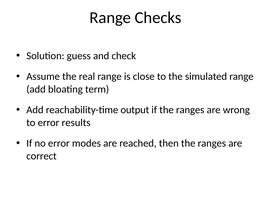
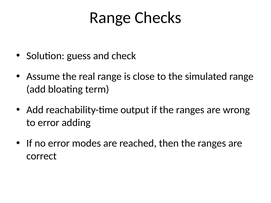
results: results -> adding
